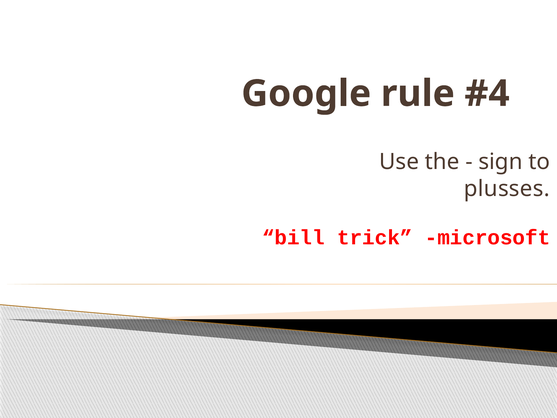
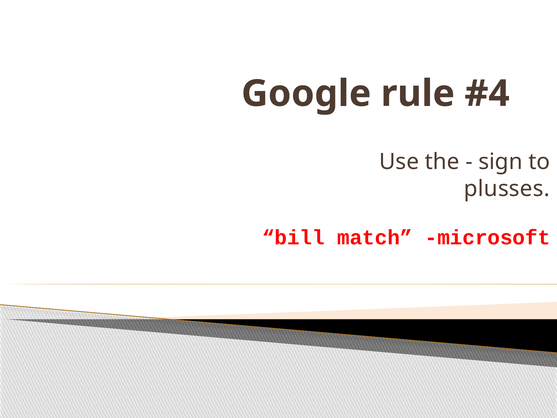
trick: trick -> match
